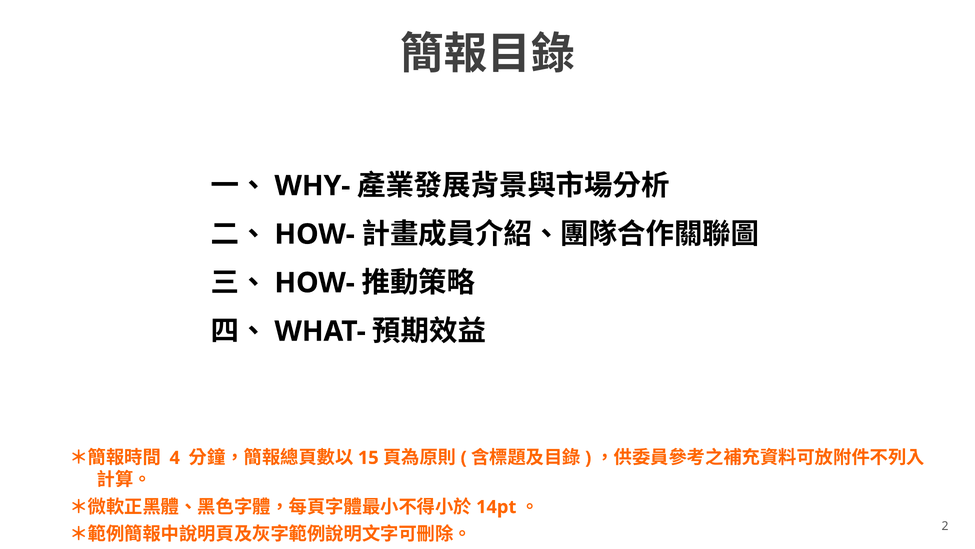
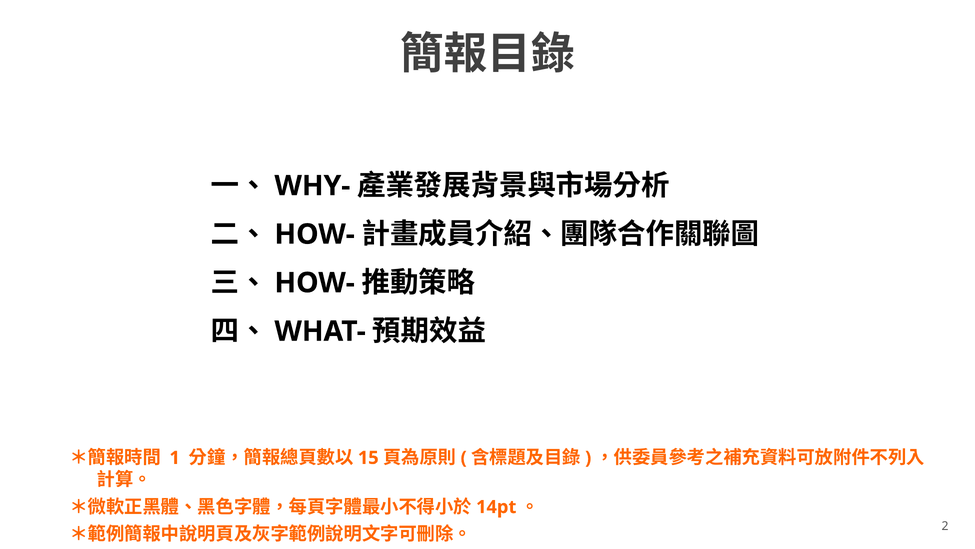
4: 4 -> 1
